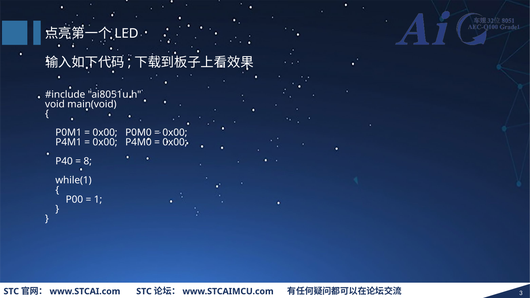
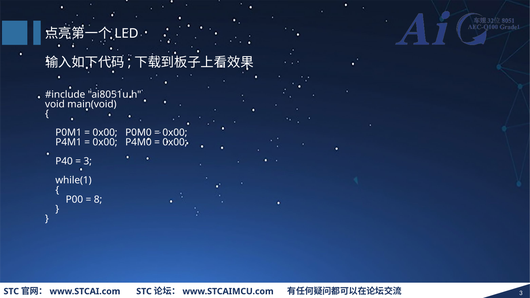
8 at (88, 161): 8 -> 3
1: 1 -> 8
